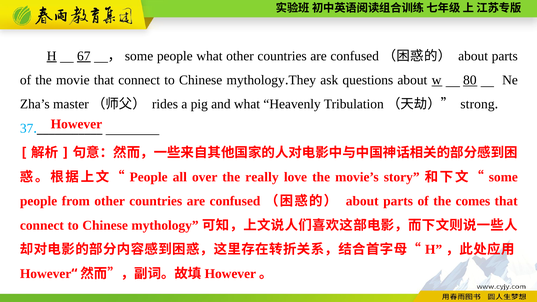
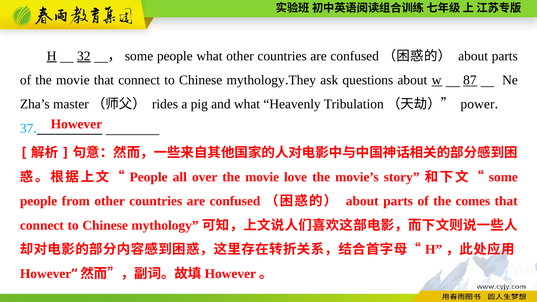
67: 67 -> 32
80: 80 -> 87
strong: strong -> power
over the really: really -> movie
